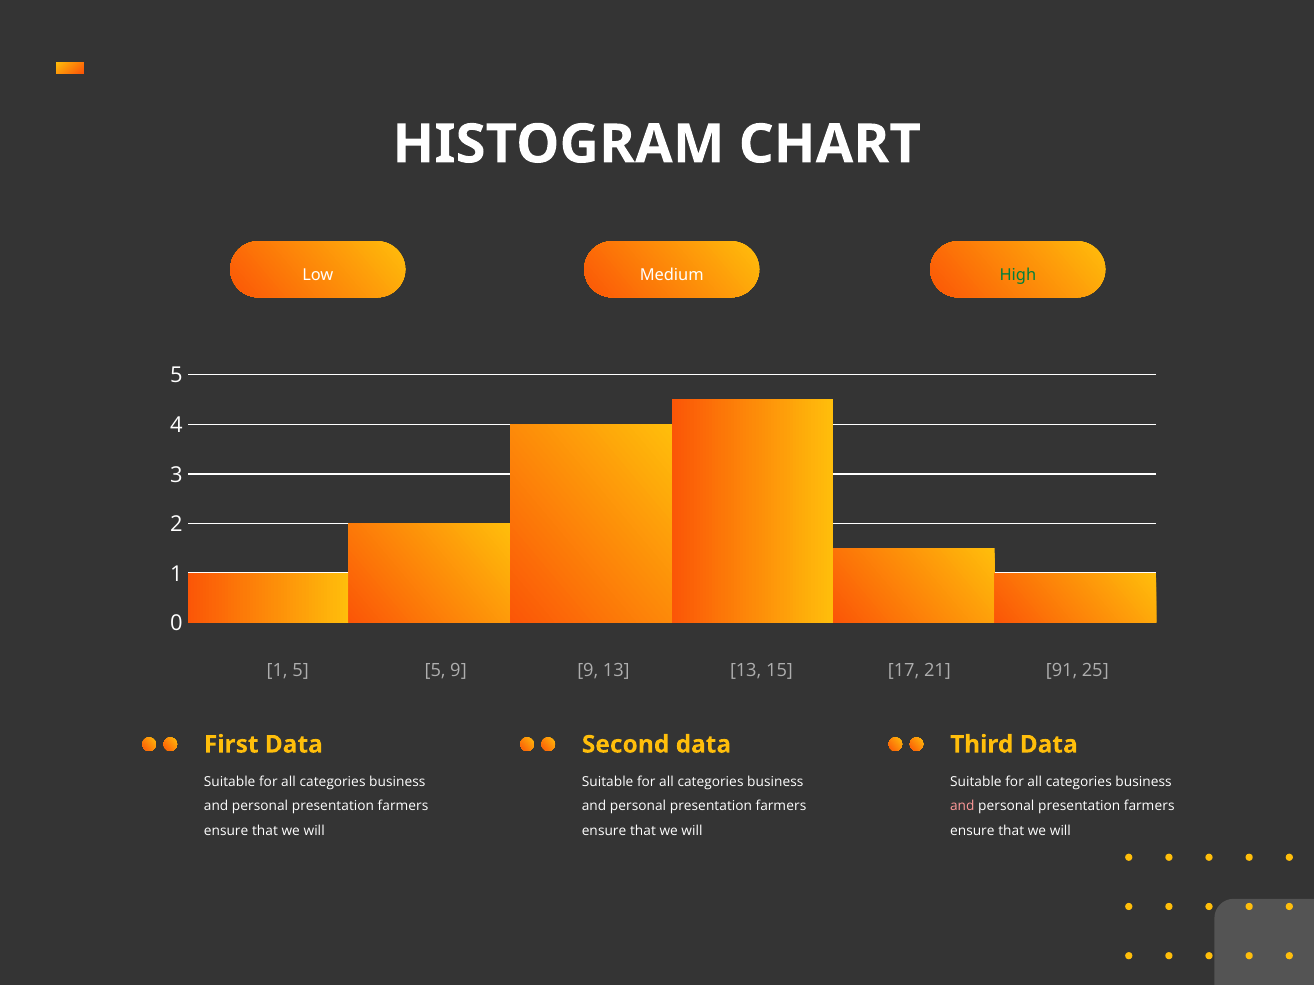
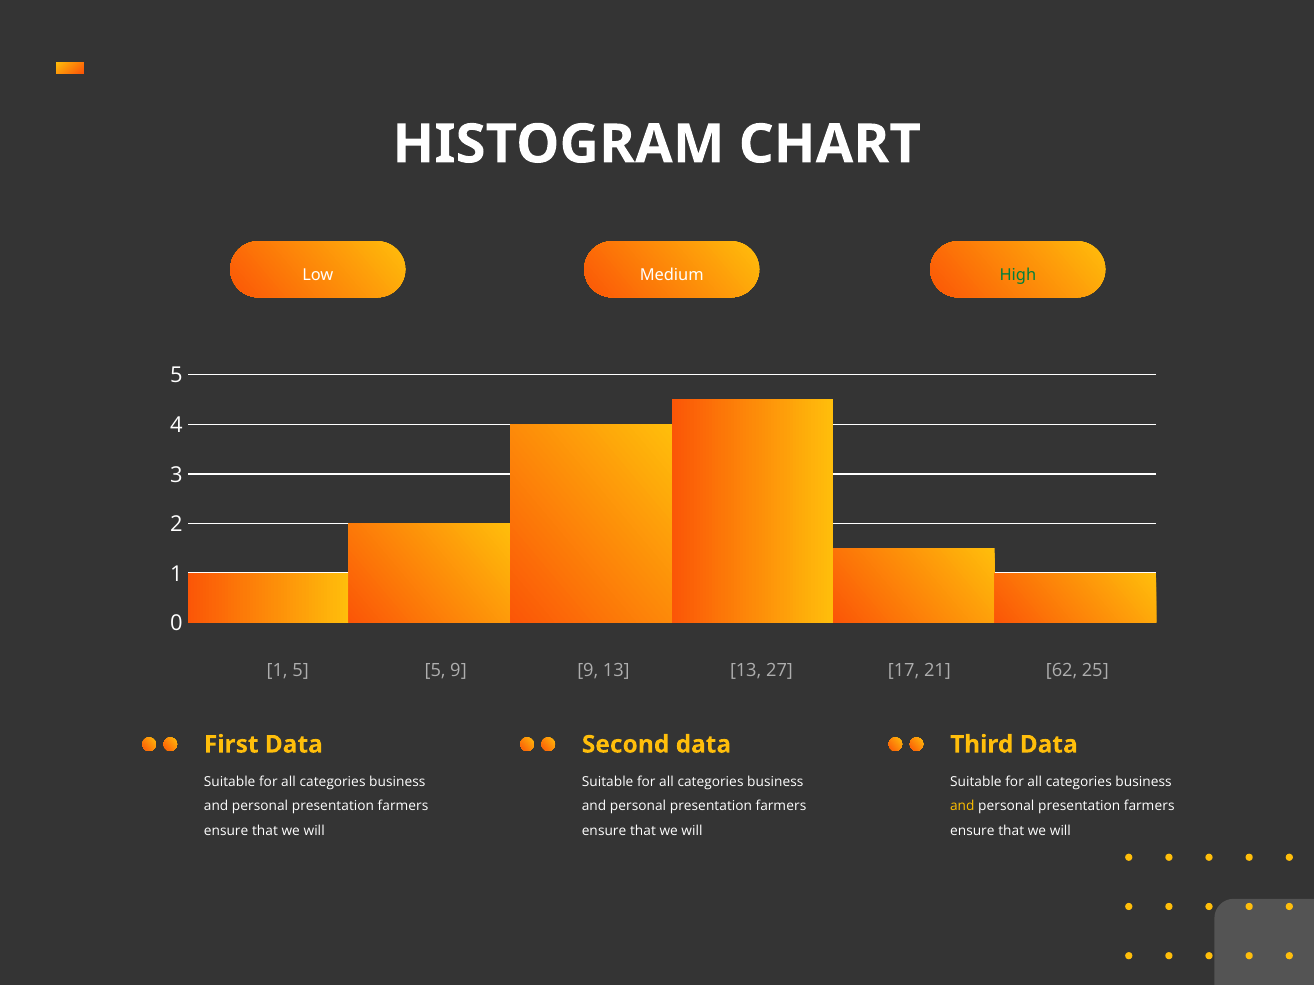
15: 15 -> 27
91: 91 -> 62
and at (962, 807) colour: pink -> yellow
